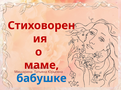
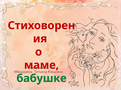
бабушке colour: blue -> green
